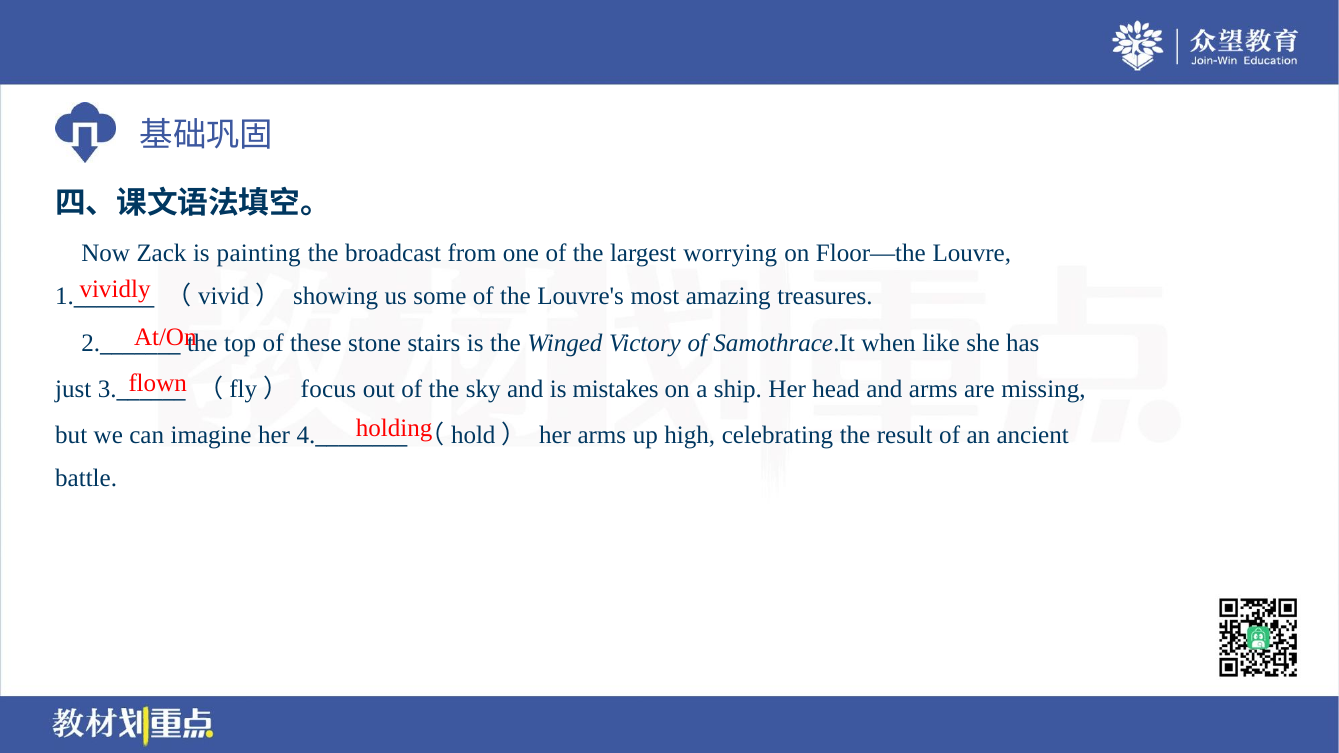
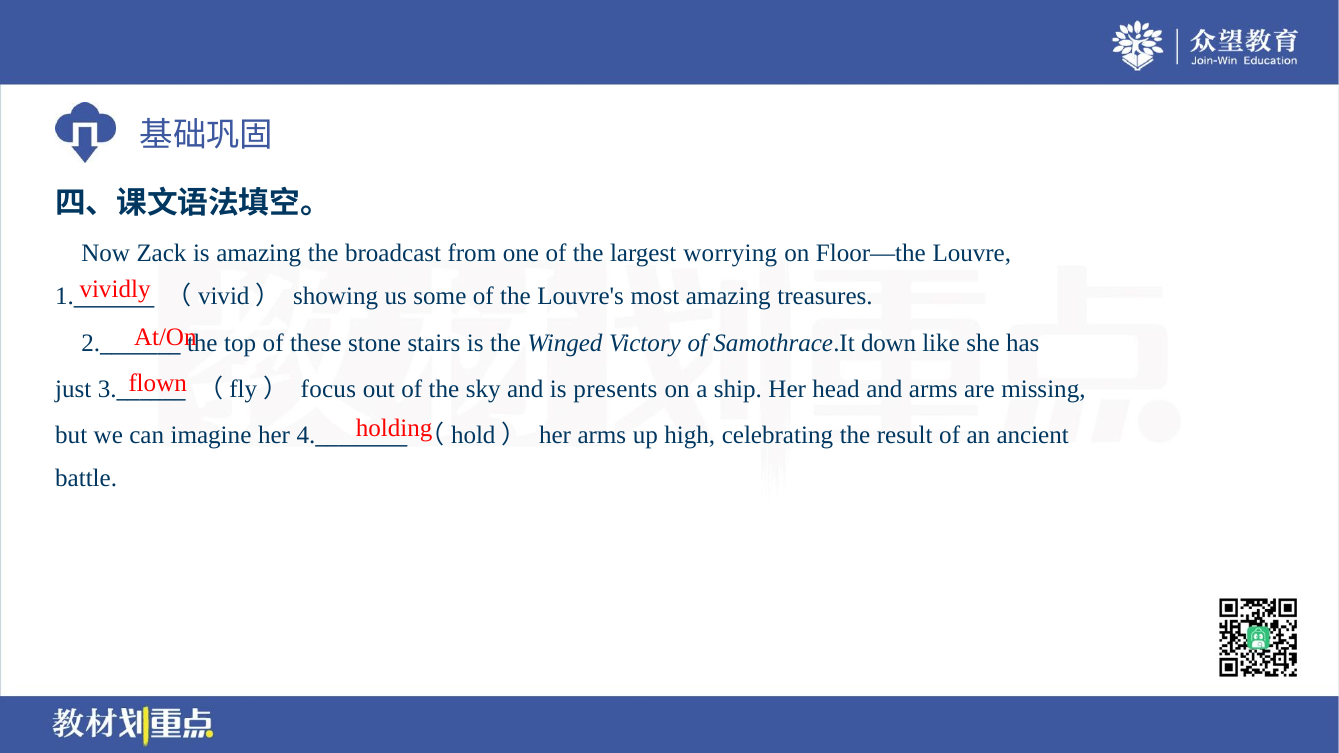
is painting: painting -> amazing
when: when -> down
mistakes: mistakes -> presents
